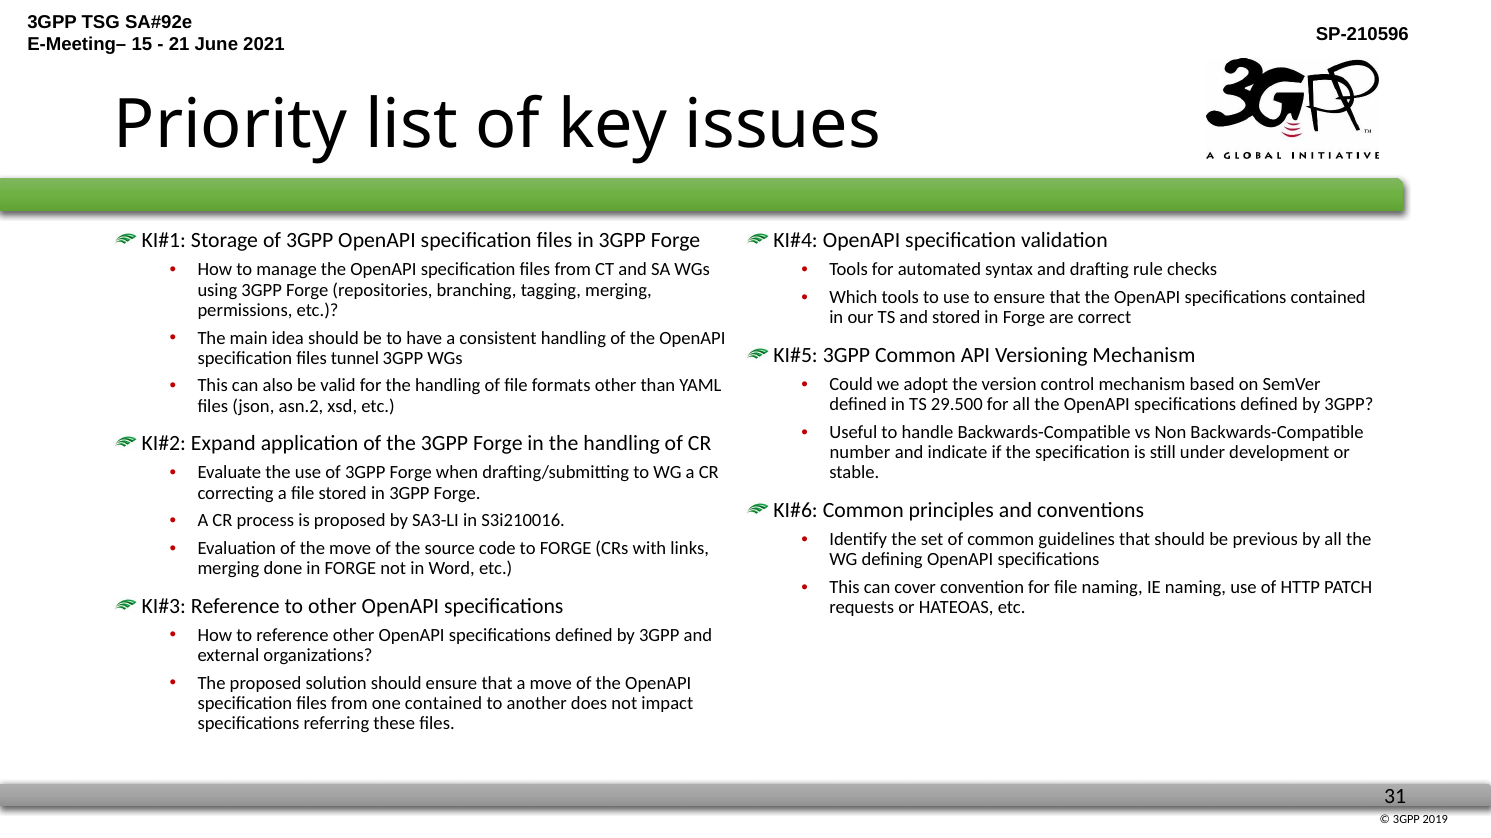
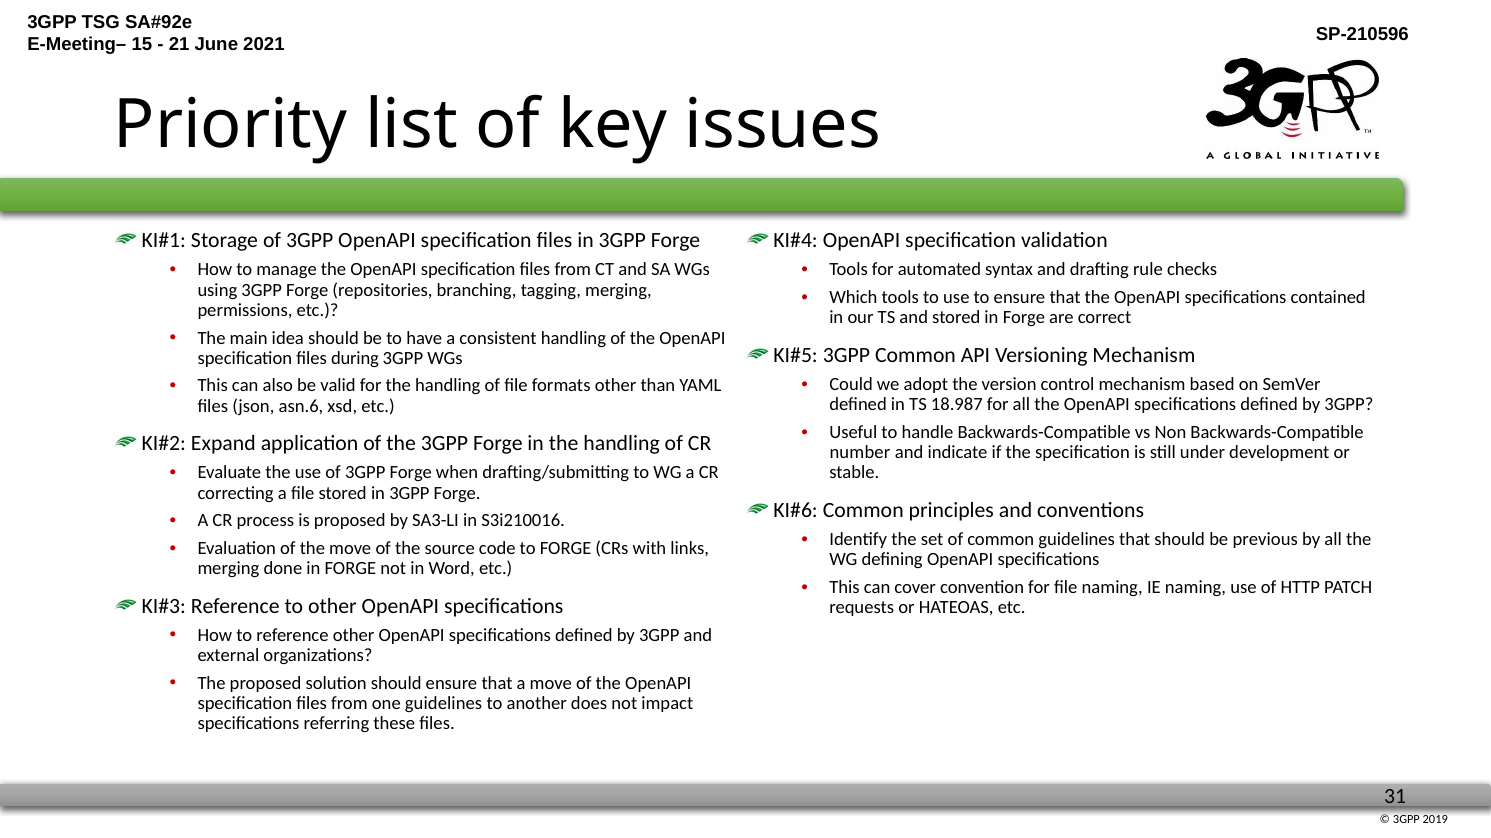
tunnel: tunnel -> during
29.500: 29.500 -> 18.987
asn.2: asn.2 -> asn.6
one contained: contained -> guidelines
